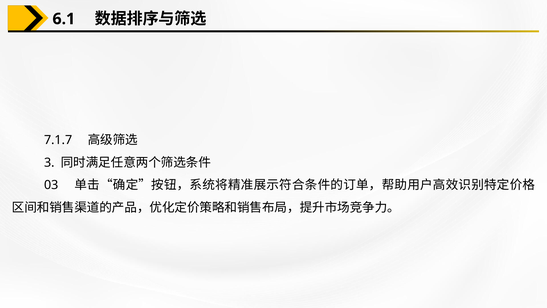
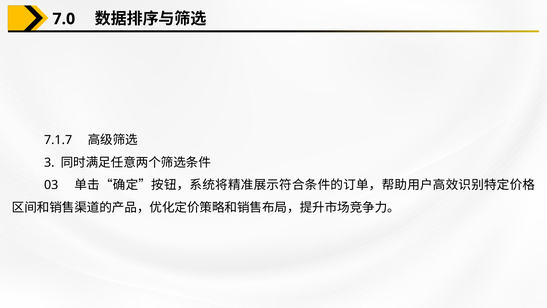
6.1: 6.1 -> 7.0
